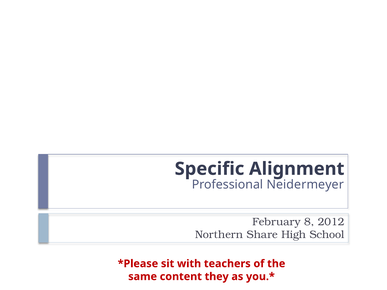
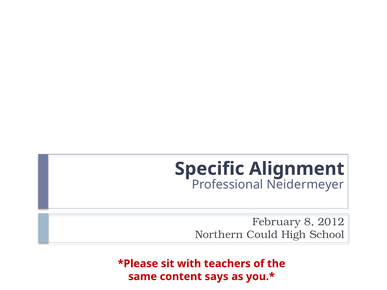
Share: Share -> Could
they: they -> says
